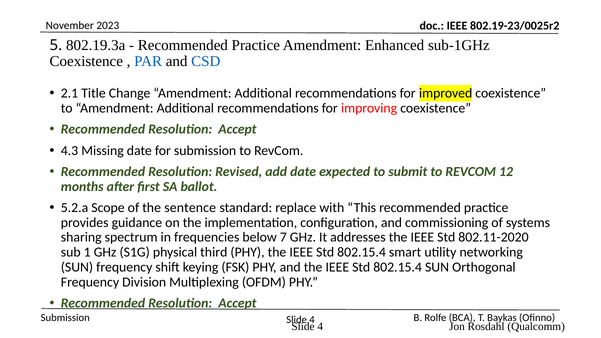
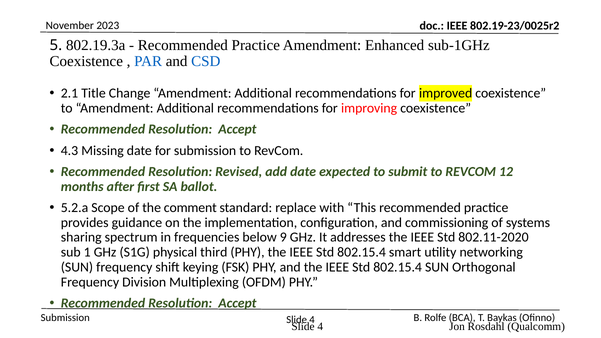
sentence: sentence -> comment
7: 7 -> 9
